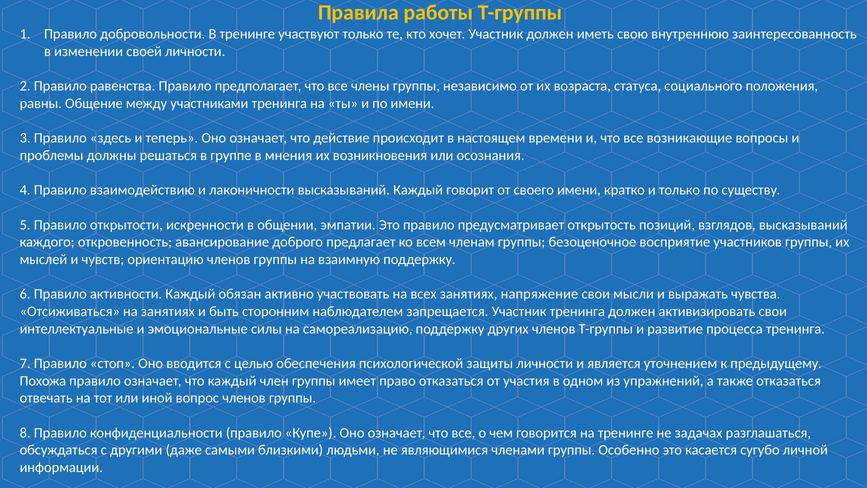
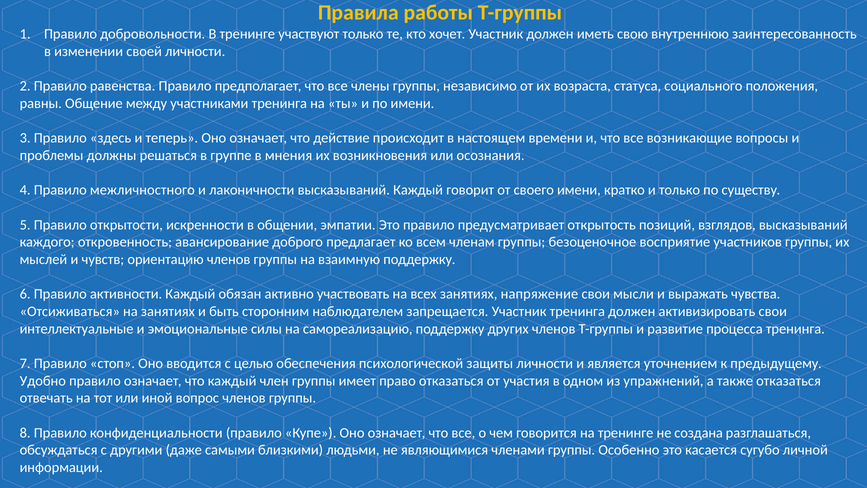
взаимодействию: взаимодействию -> межличностного
Похожа: Похожа -> Удобно
задачах: задачах -> создана
